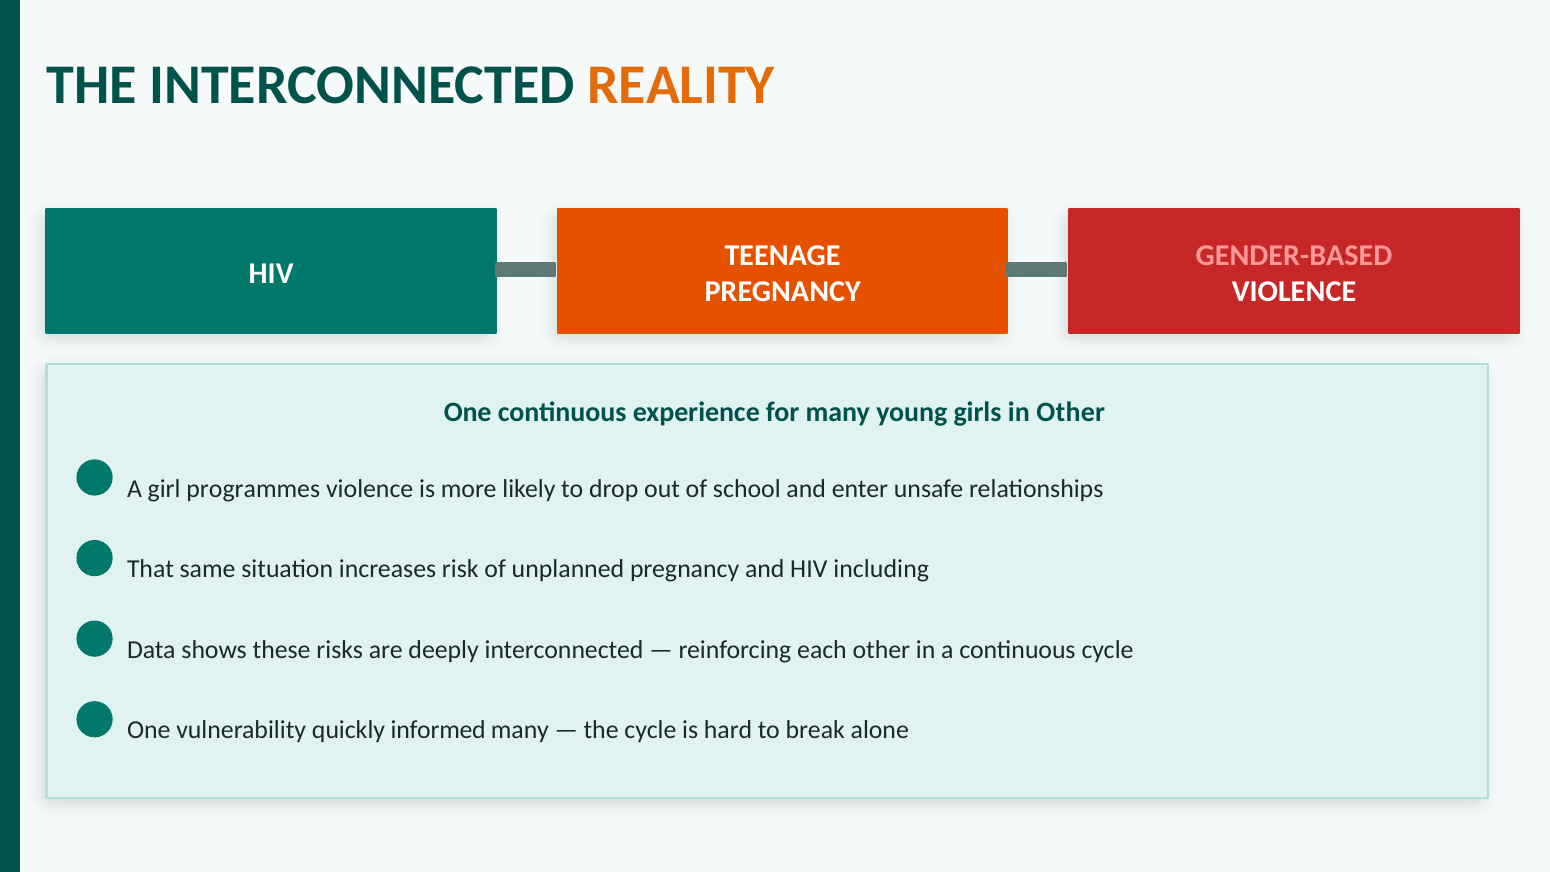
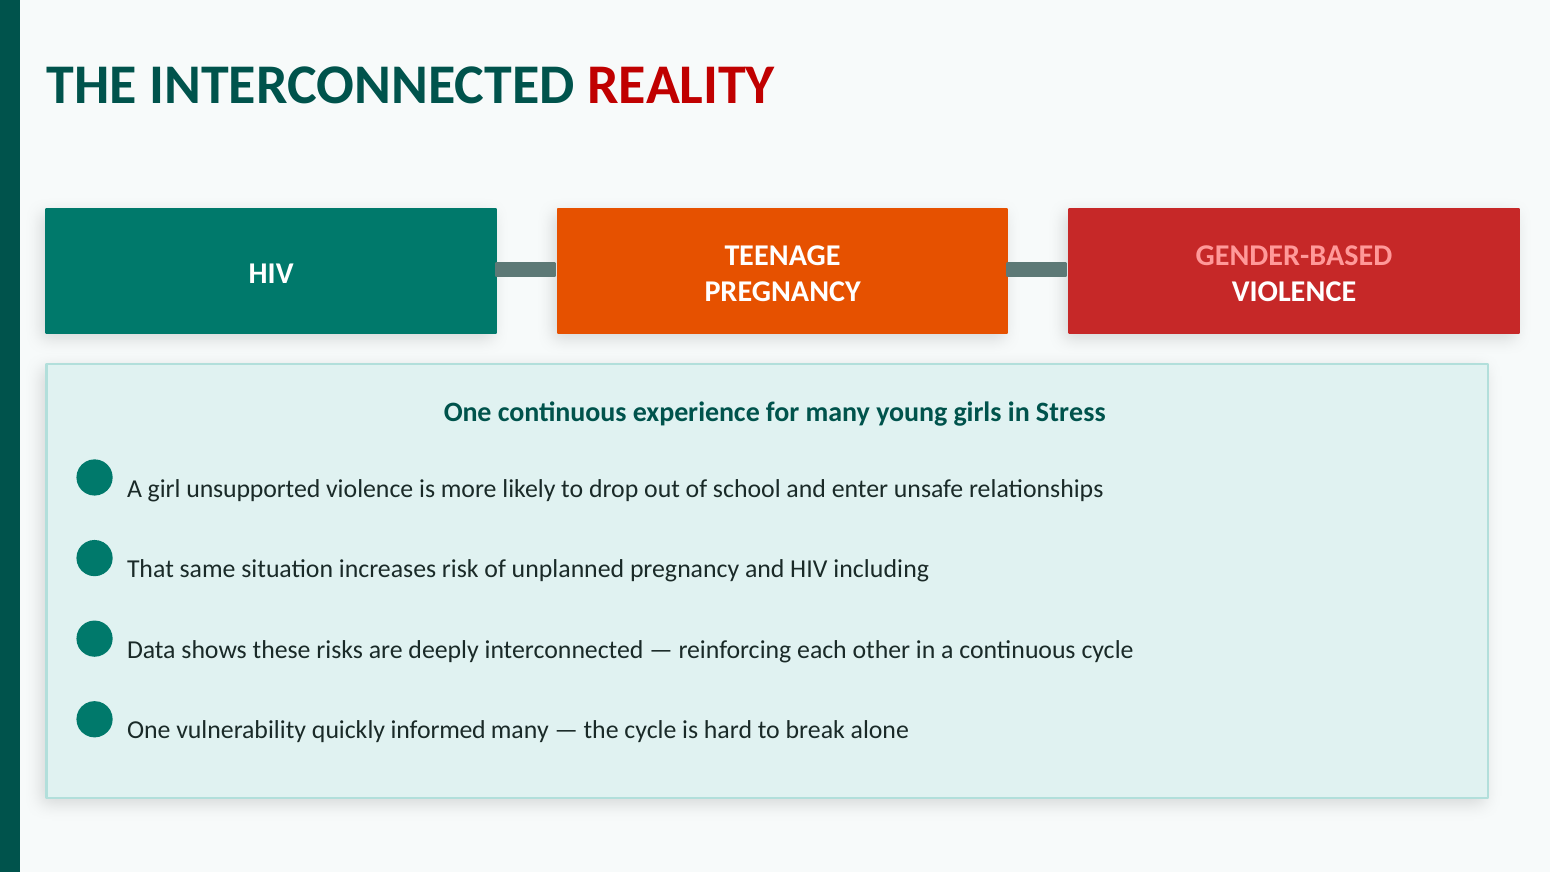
REALITY colour: orange -> red
in Other: Other -> Stress
programmes: programmes -> unsupported
